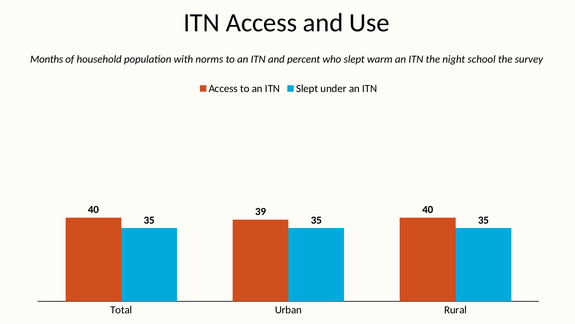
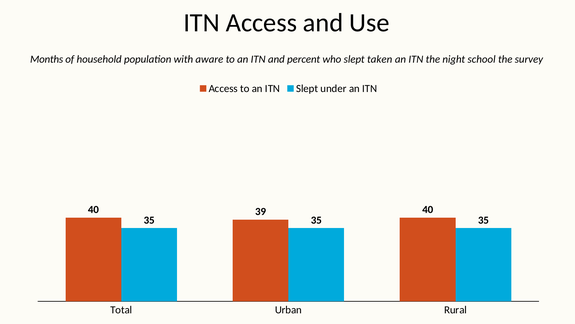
norms: norms -> aware
warm: warm -> taken
